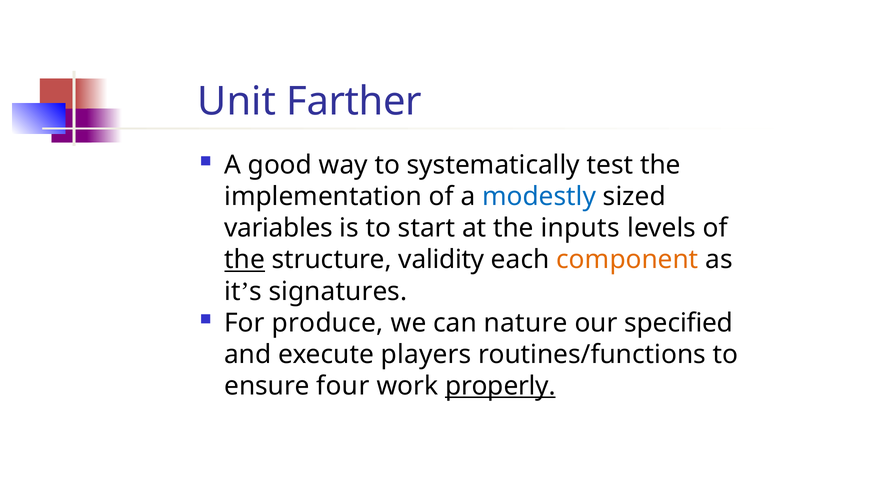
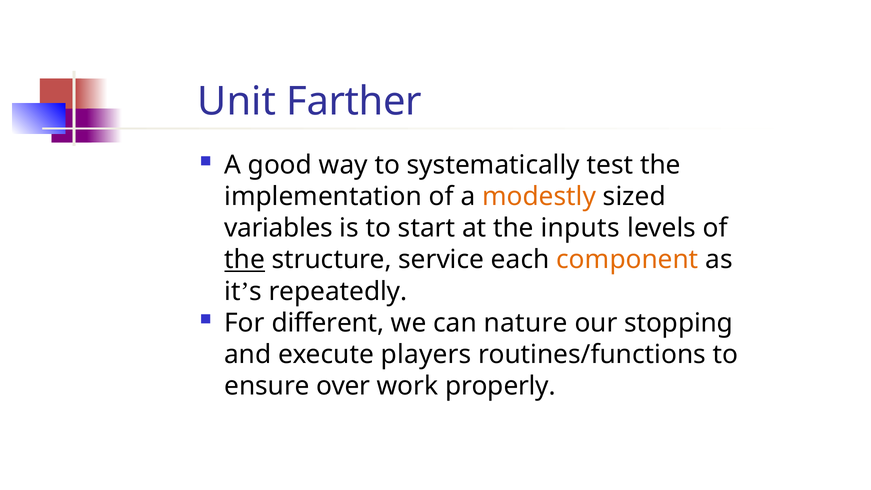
modestly colour: blue -> orange
validity: validity -> service
signatures: signatures -> repeatedly
produce: produce -> different
specified: specified -> stopping
four: four -> over
properly underline: present -> none
